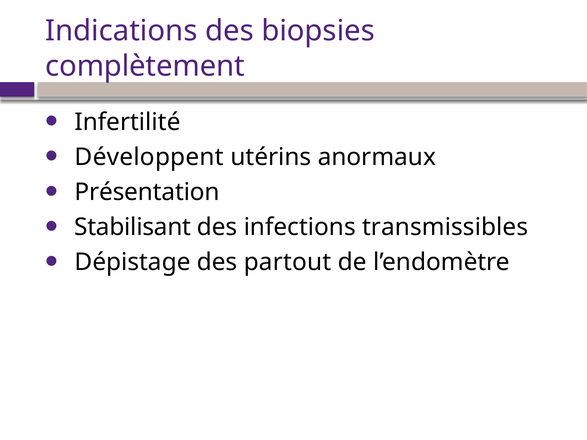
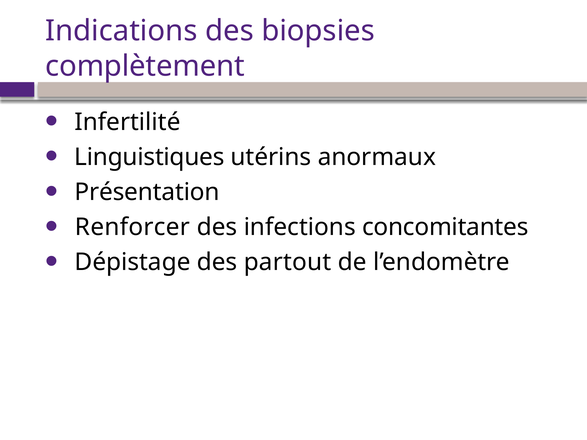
Développent: Développent -> Linguistiques
Stabilisant: Stabilisant -> Renforcer
transmissibles: transmissibles -> concomitantes
